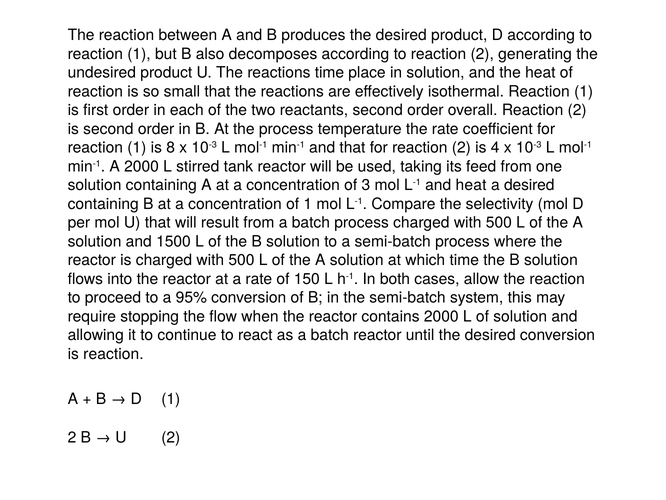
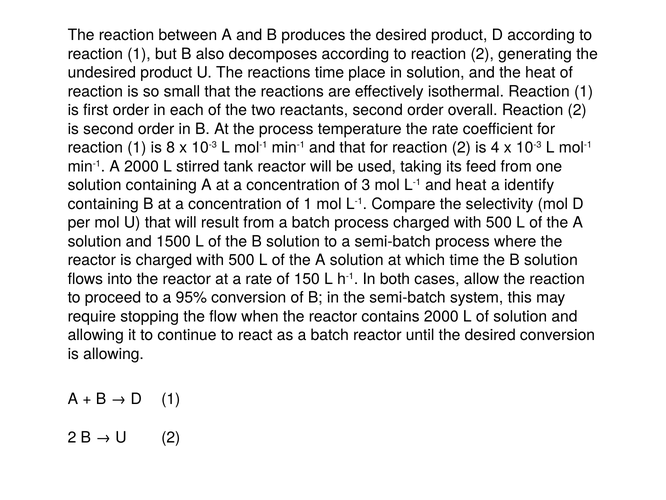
a desired: desired -> identify
is reaction: reaction -> allowing
